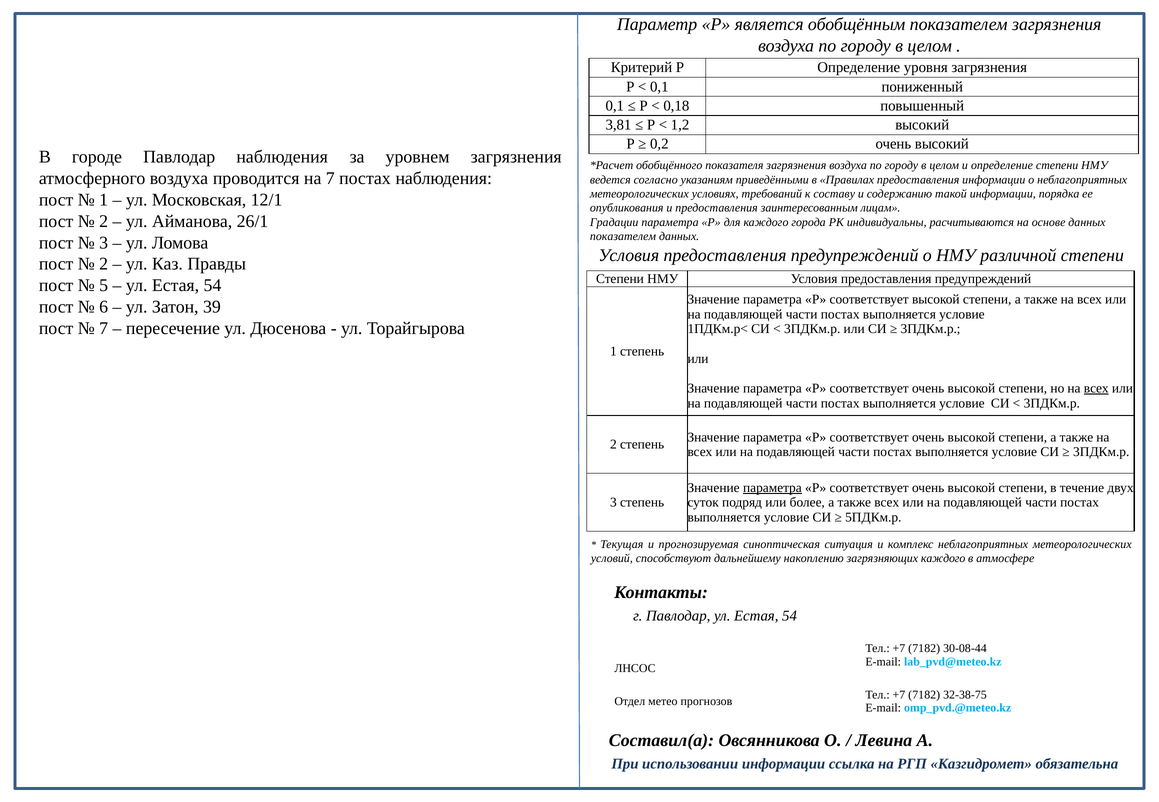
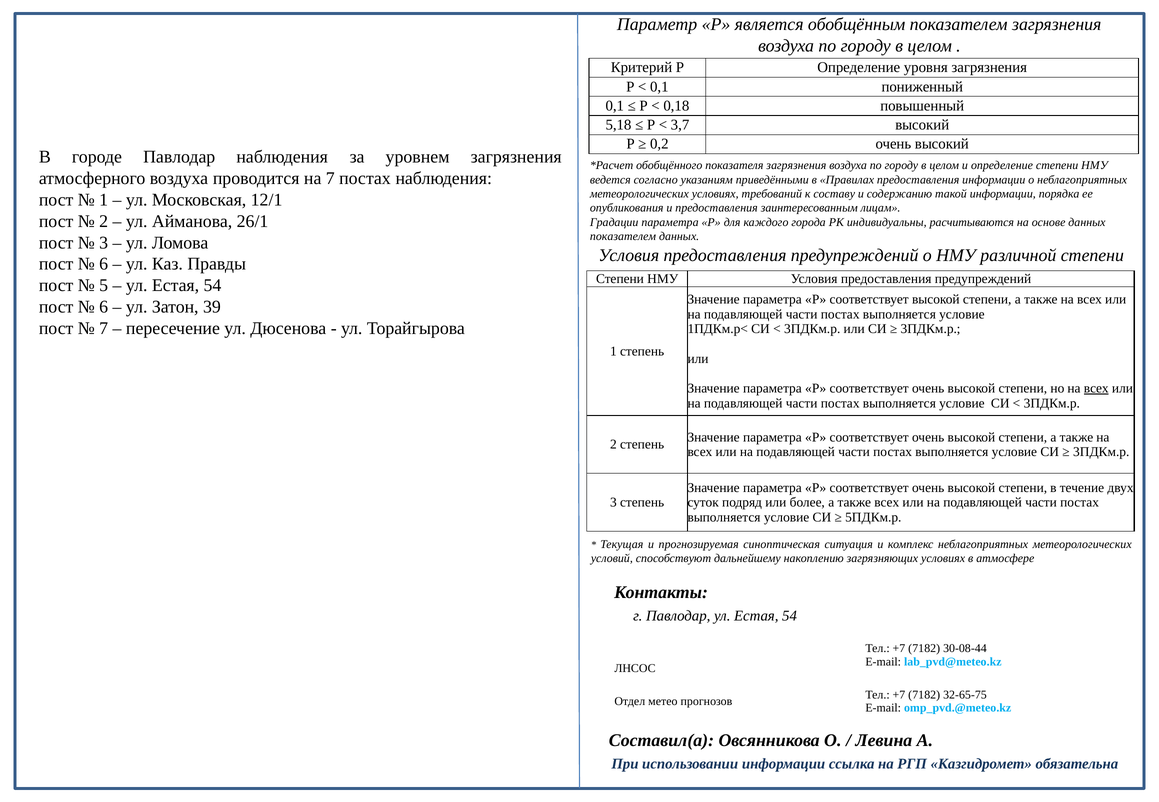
3,81: 3,81 -> 5,18
1,2: 1,2 -> 3,7
2 at (104, 264): 2 -> 6
параметра at (772, 488) underline: present -> none
загрязняющих каждого: каждого -> условиях
32-38-75: 32-38-75 -> 32-65-75
